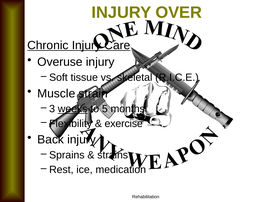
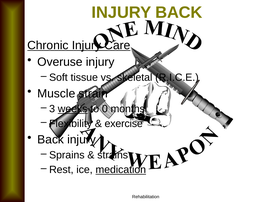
INJURY OVER: OVER -> BACK
5: 5 -> 0
medication underline: none -> present
